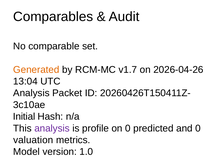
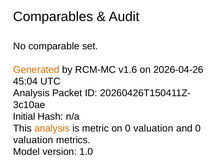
v1.7: v1.7 -> v1.6
13:04: 13:04 -> 45:04
analysis at (52, 128) colour: purple -> orange
profile: profile -> metric
on 0 predicted: predicted -> valuation
